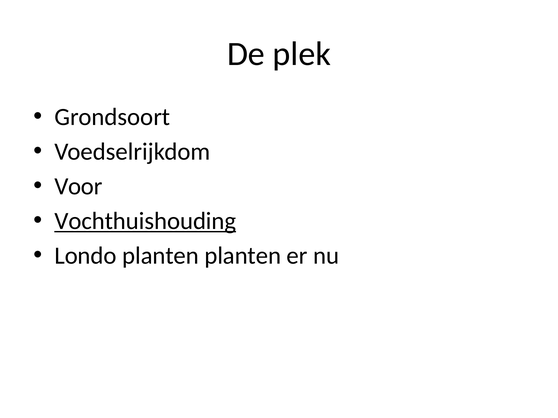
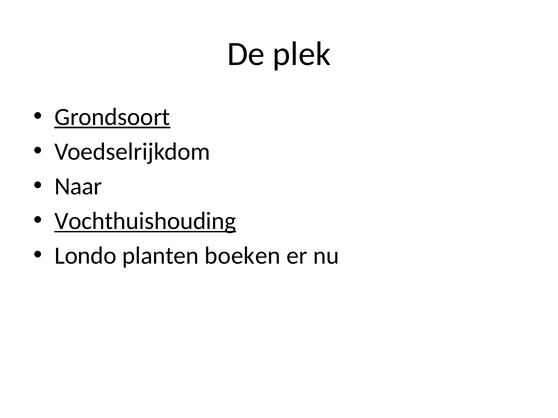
Grondsoort underline: none -> present
Voor: Voor -> Naar
planten planten: planten -> boeken
